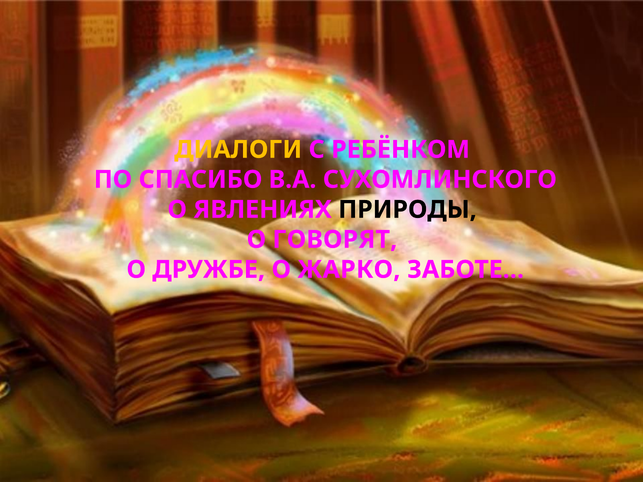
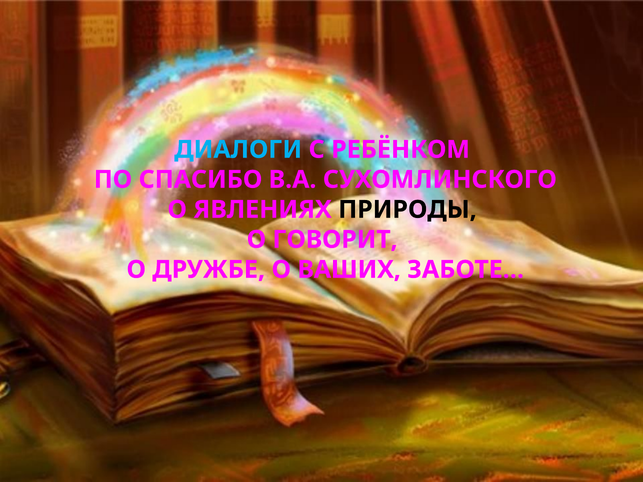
ДИАЛОГИ colour: yellow -> light blue
ГОВОРЯТ: ГОВОРЯТ -> ГОВОРИТ
ЖАРКО: ЖАРКО -> ВАШИХ
